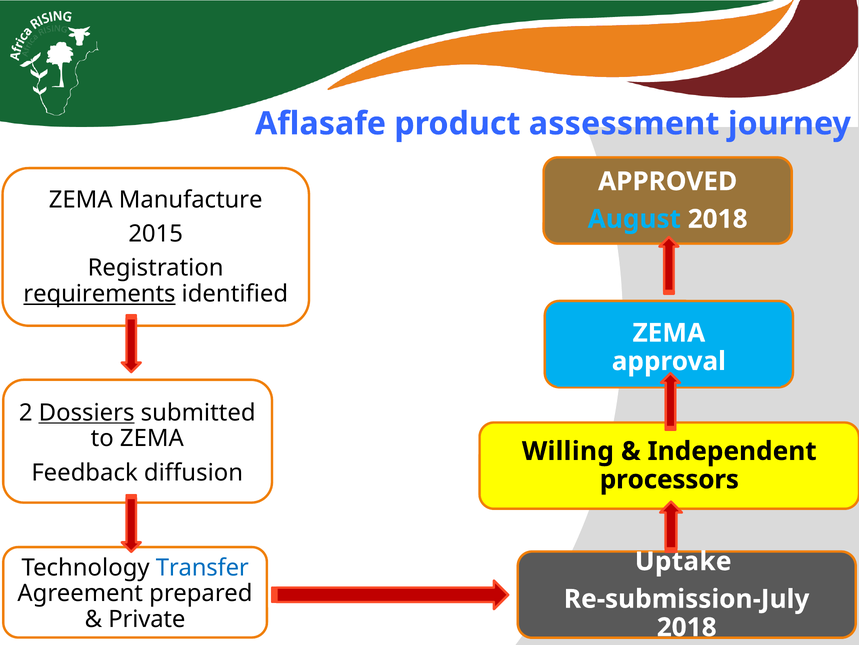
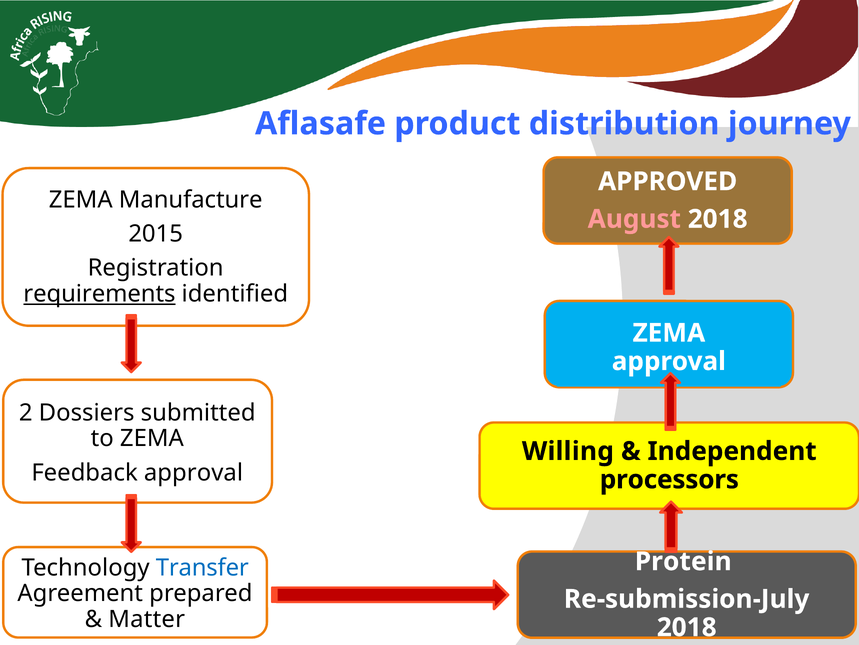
assessment: assessment -> distribution
August colour: light blue -> pink
Dossiers underline: present -> none
Feedback diffusion: diffusion -> approval
Uptake: Uptake -> Protein
Private: Private -> Matter
